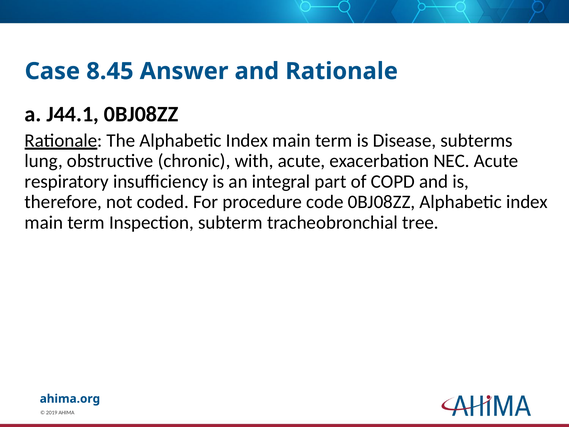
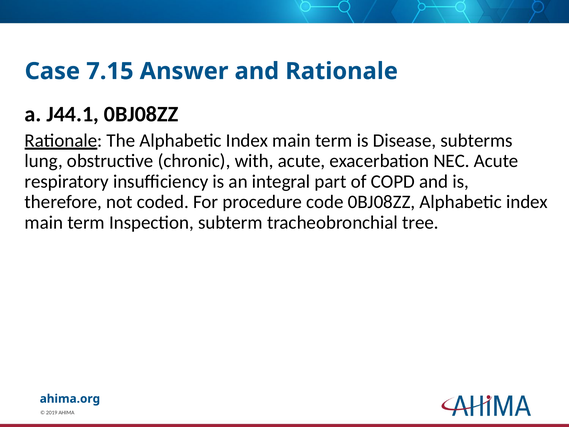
8.45: 8.45 -> 7.15
